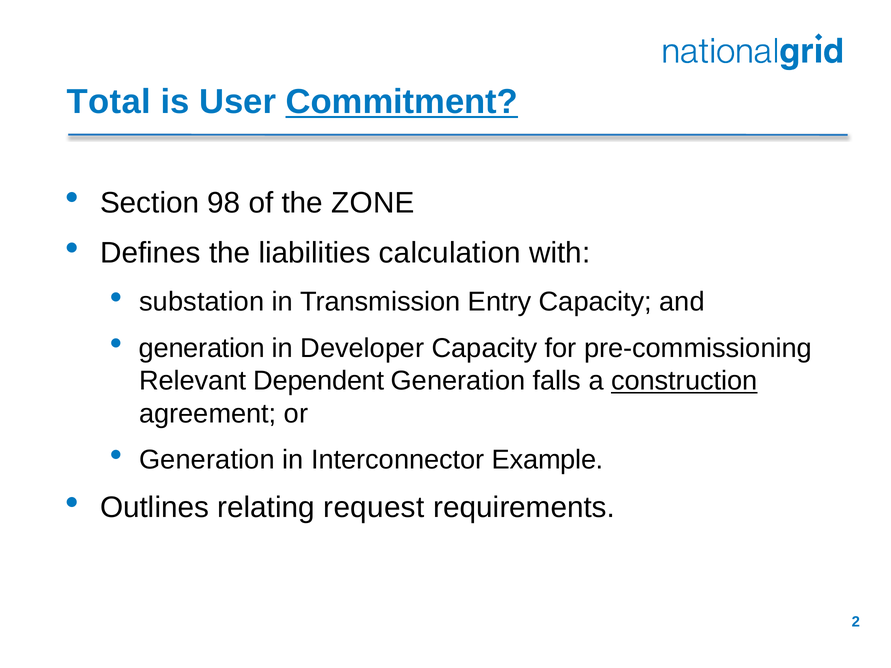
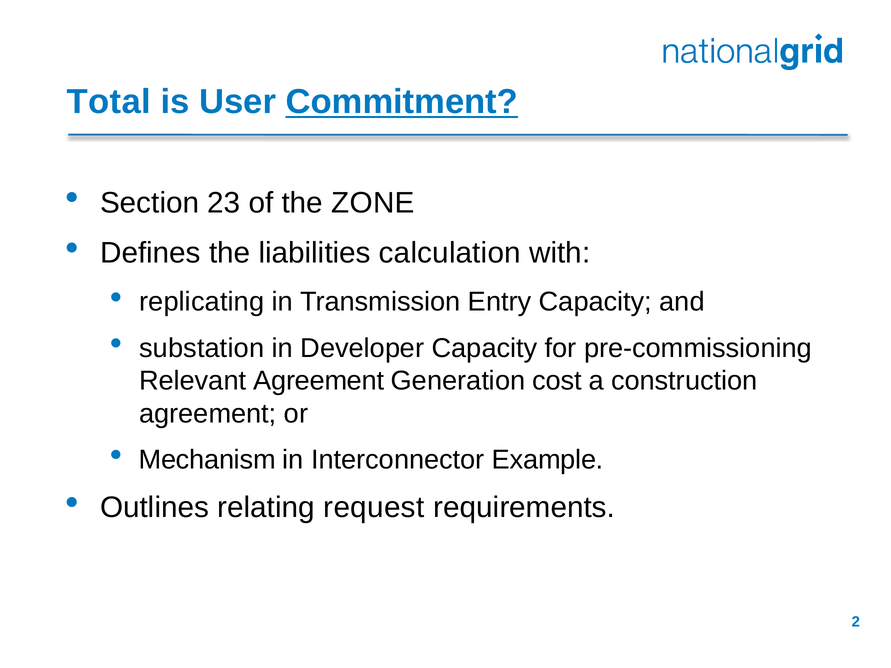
98: 98 -> 23
substation: substation -> replicating
generation at (202, 348): generation -> substation
Relevant Dependent: Dependent -> Agreement
falls: falls -> cost
construction underline: present -> none
Generation at (207, 460): Generation -> Mechanism
